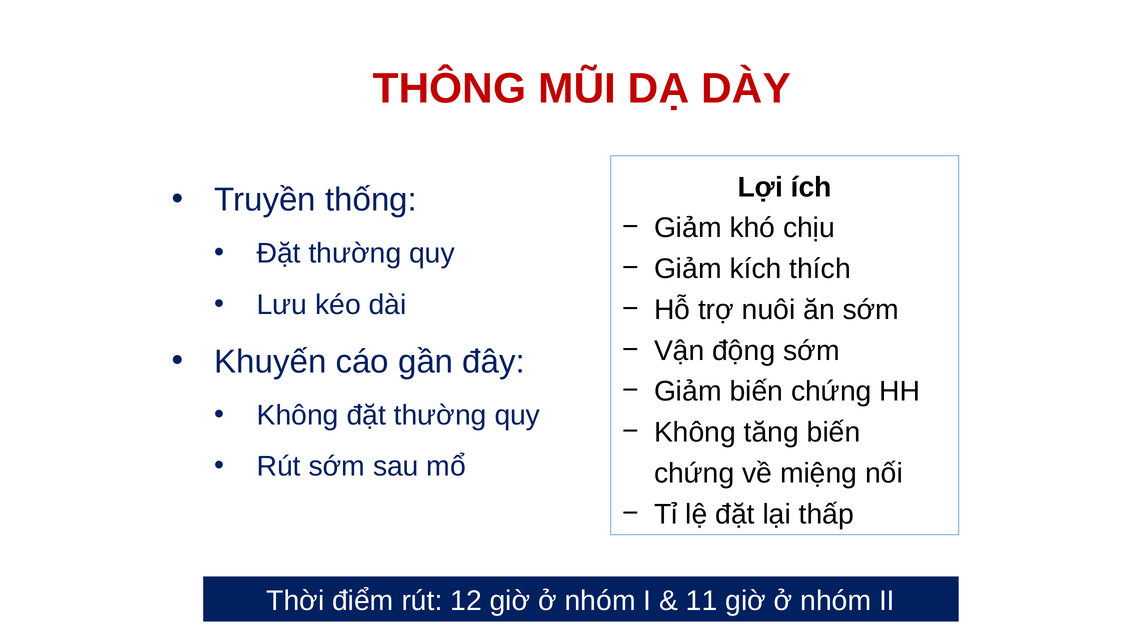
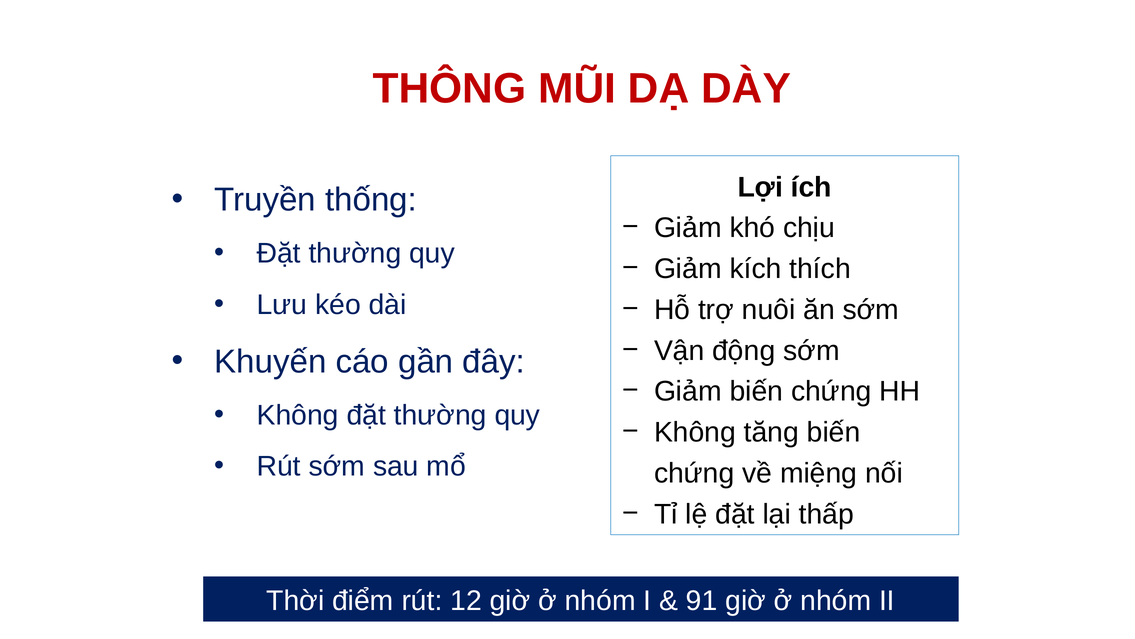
11: 11 -> 91
